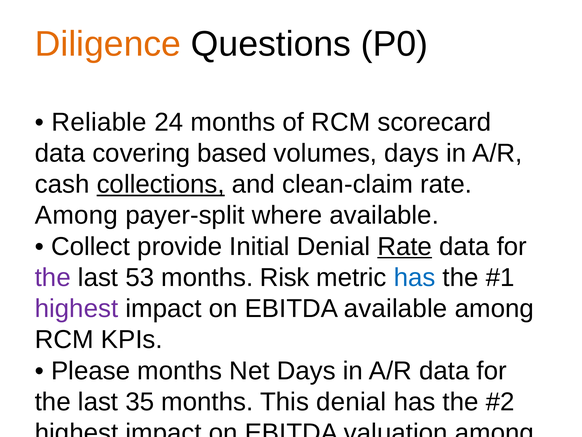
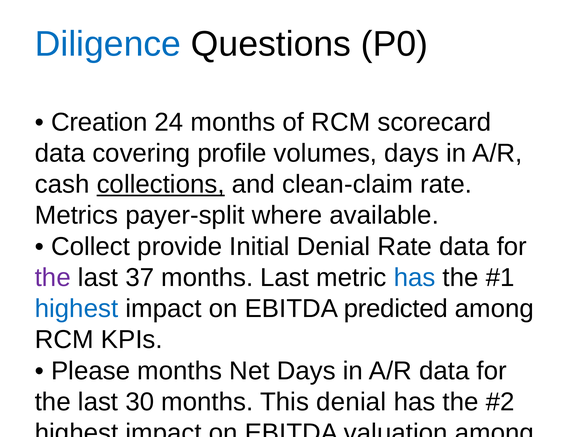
Diligence colour: orange -> blue
Reliable: Reliable -> Creation
based: based -> profile
Among at (76, 215): Among -> Metrics
Rate at (405, 246) underline: present -> none
53: 53 -> 37
months Risk: Risk -> Last
highest at (77, 308) colour: purple -> blue
EBITDA available: available -> predicted
35: 35 -> 30
